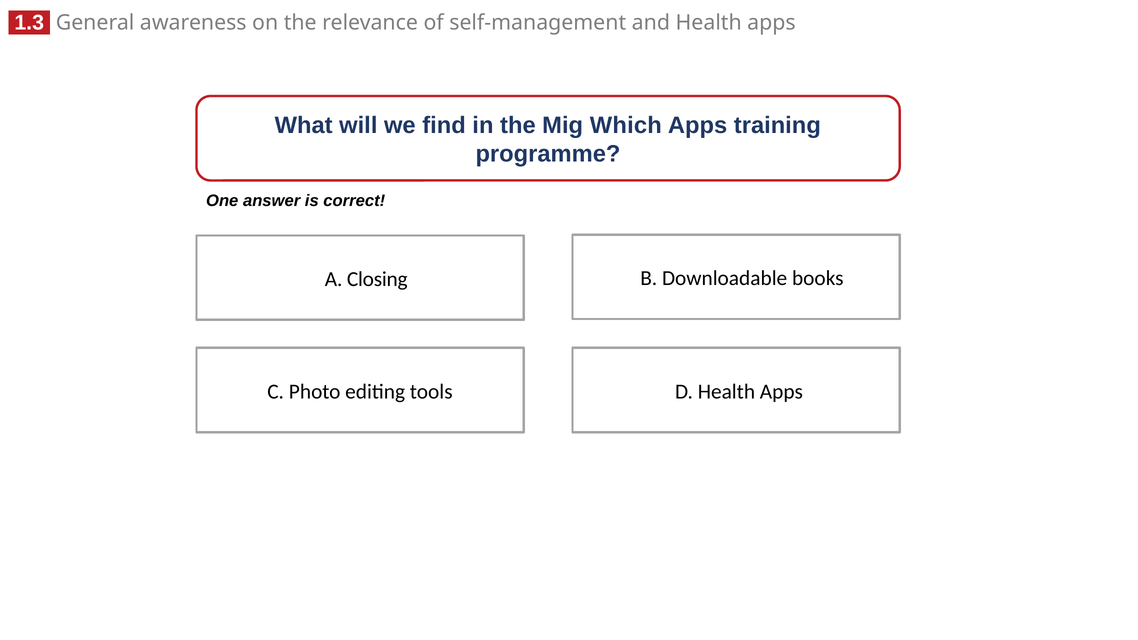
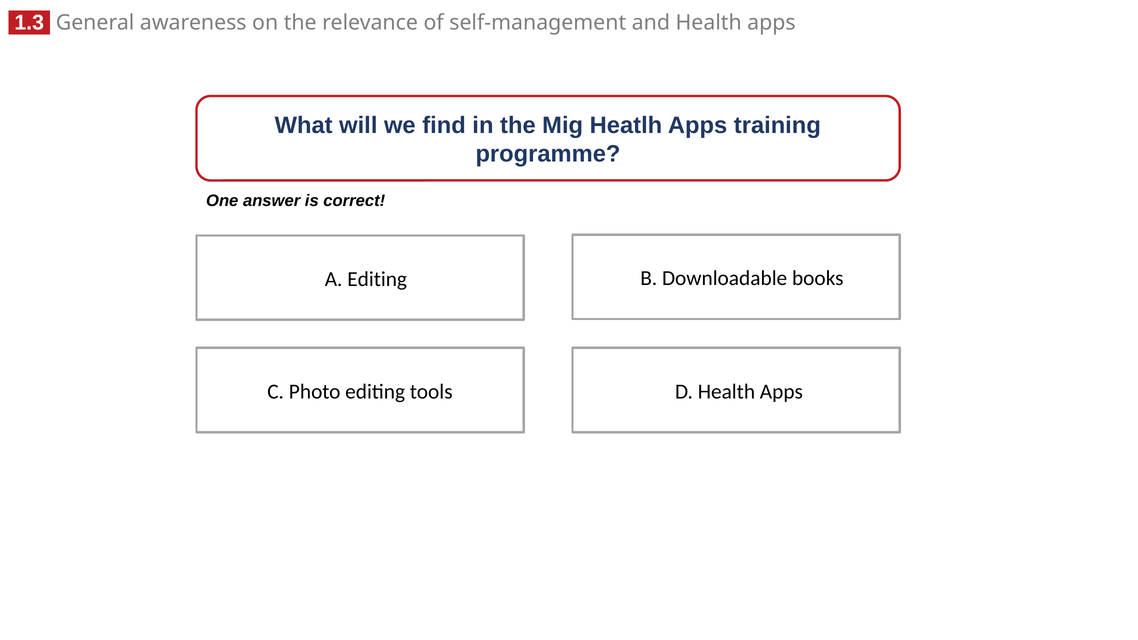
Which: Which -> Heatlh
A Closing: Closing -> Editing
